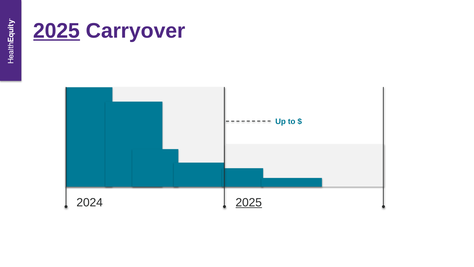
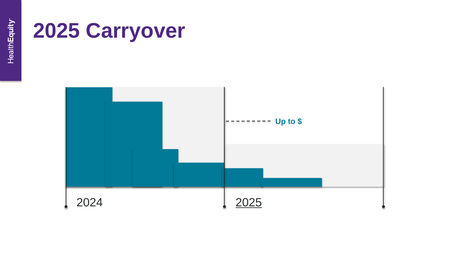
2025 at (57, 31) underline: present -> none
